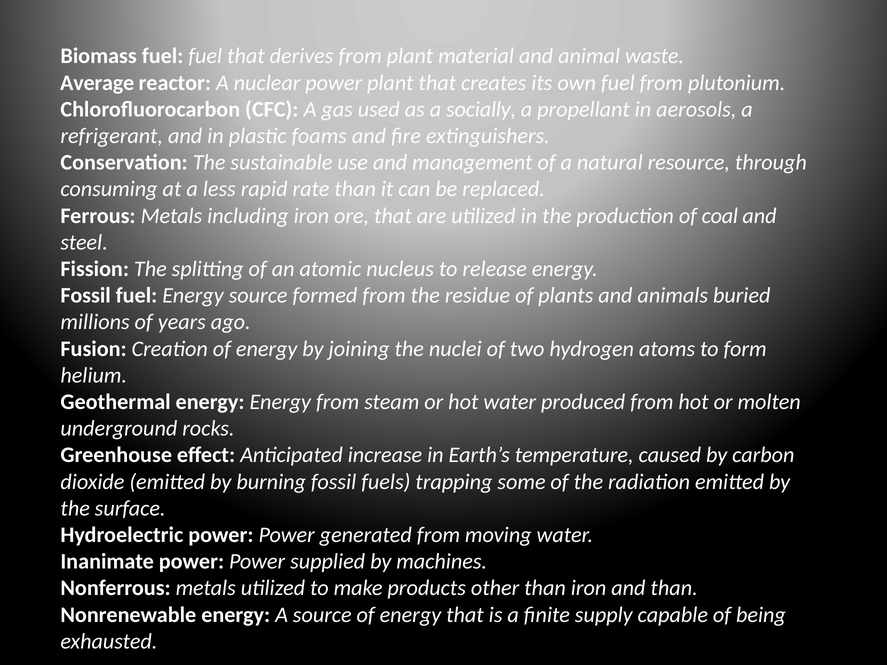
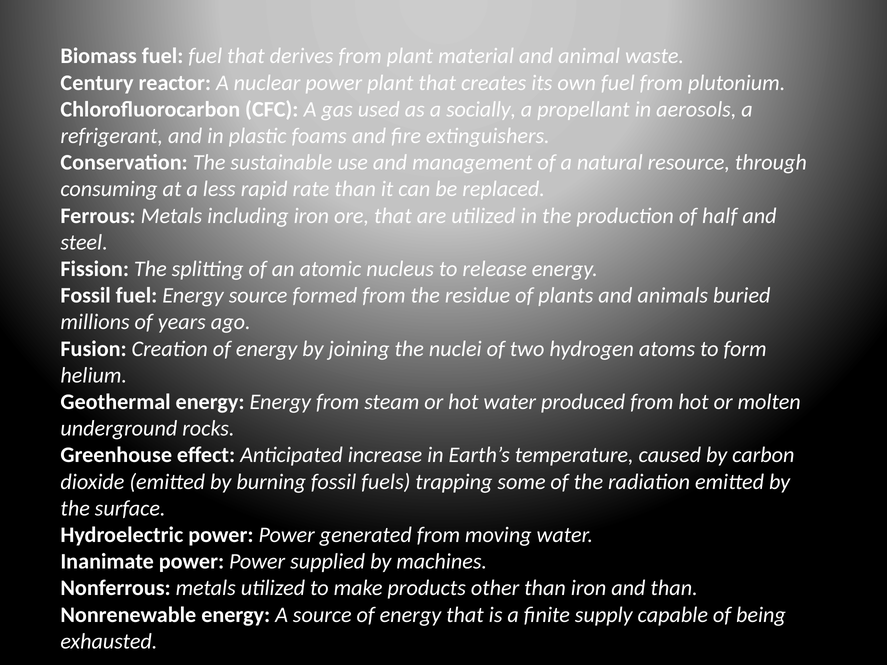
Average: Average -> Century
coal: coal -> half
